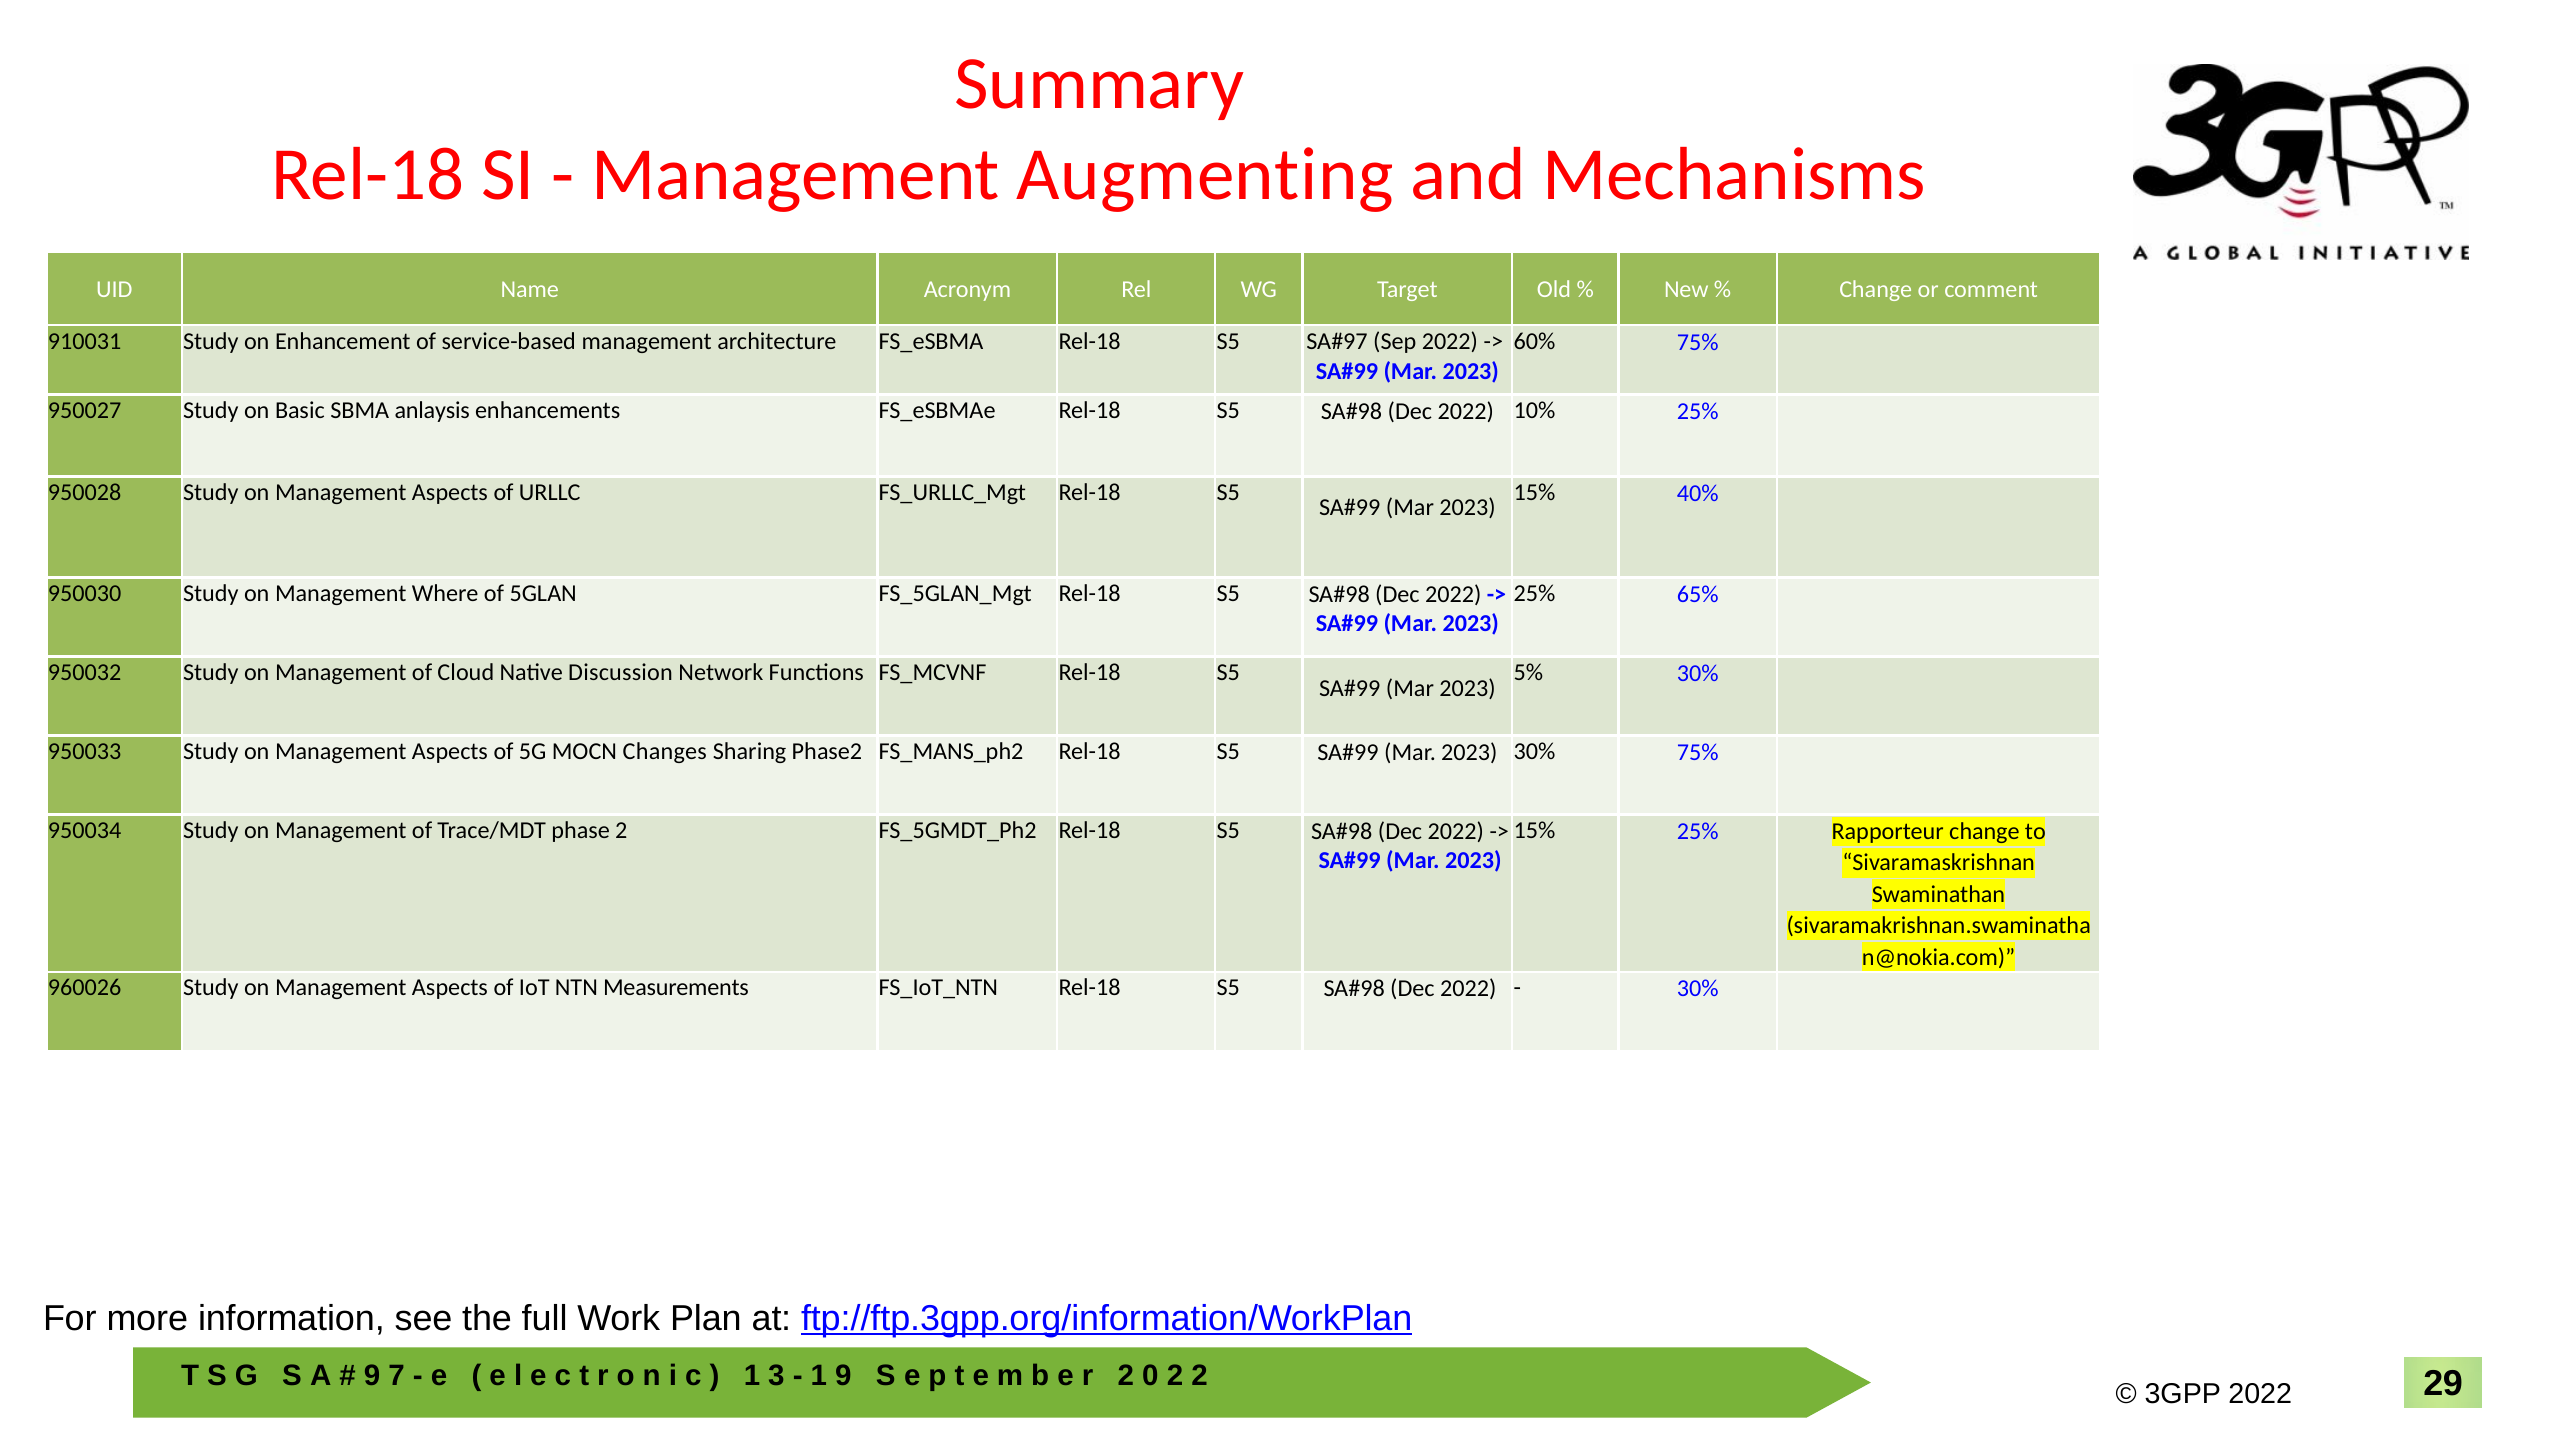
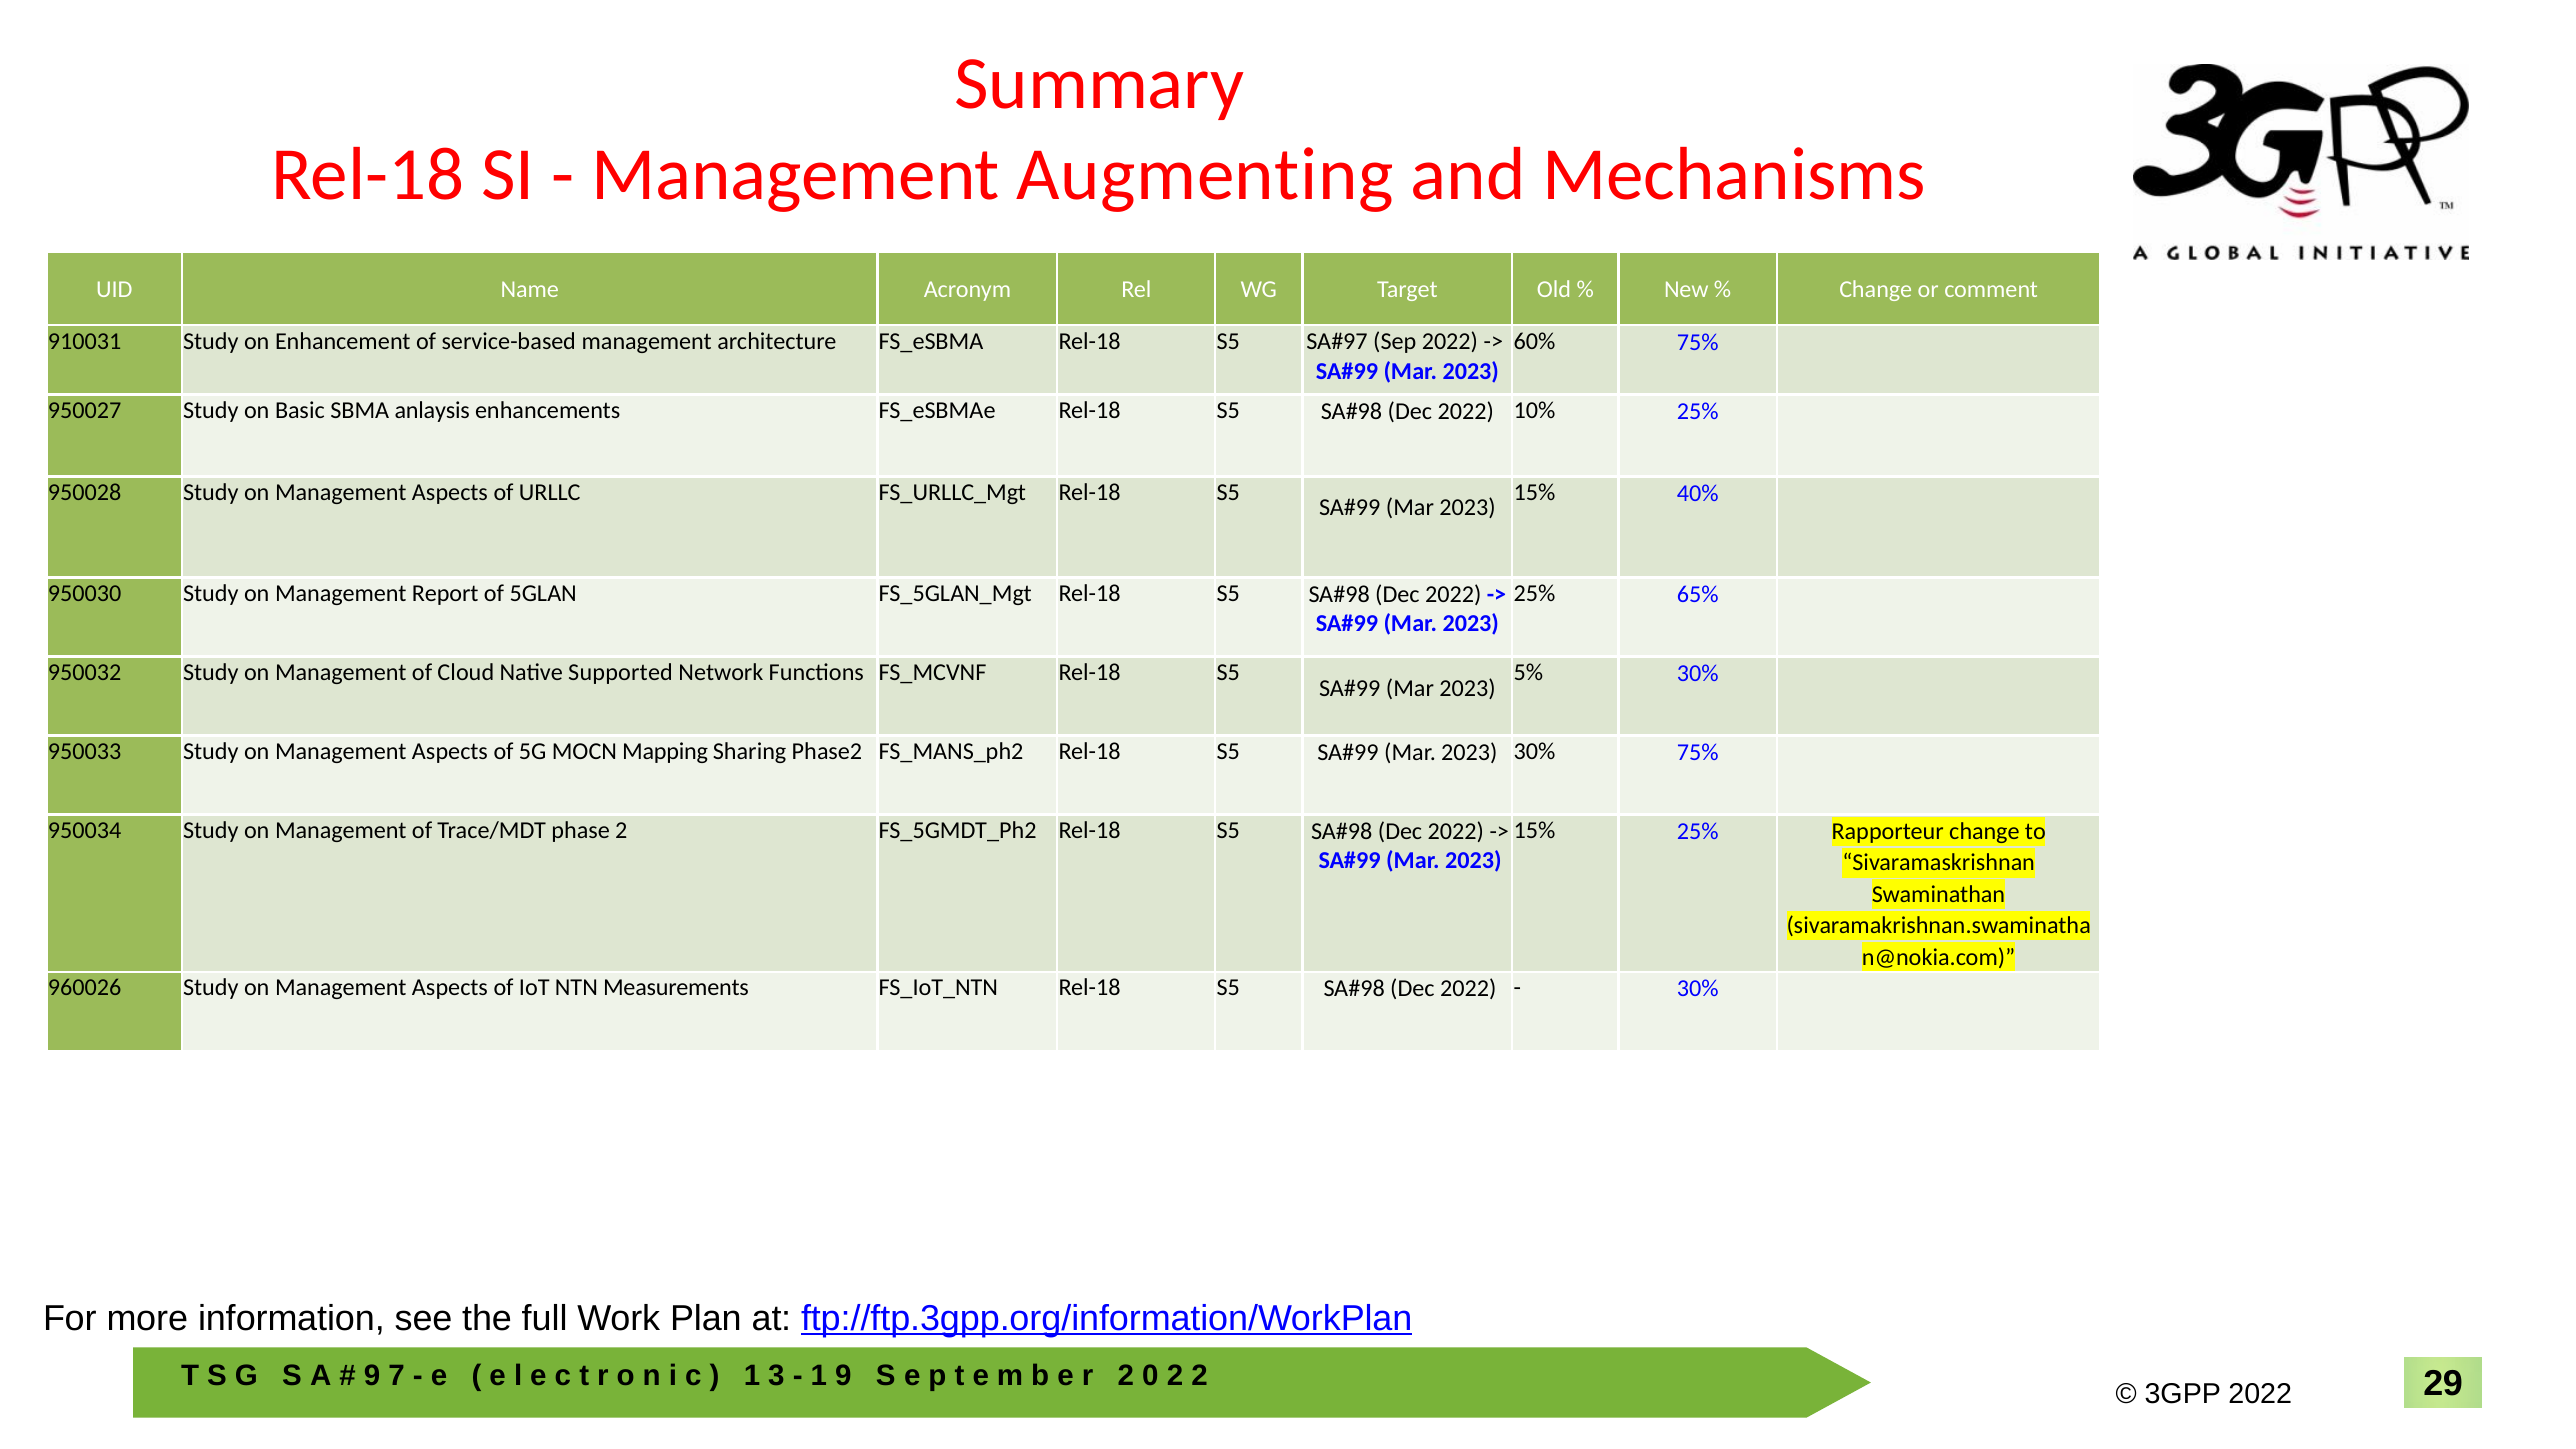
Where: Where -> Report
Discussion: Discussion -> Supported
Changes: Changes -> Mapping
